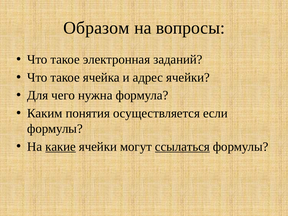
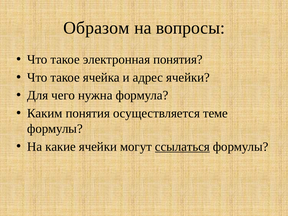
электронная заданий: заданий -> понятия
если: если -> теме
какие underline: present -> none
